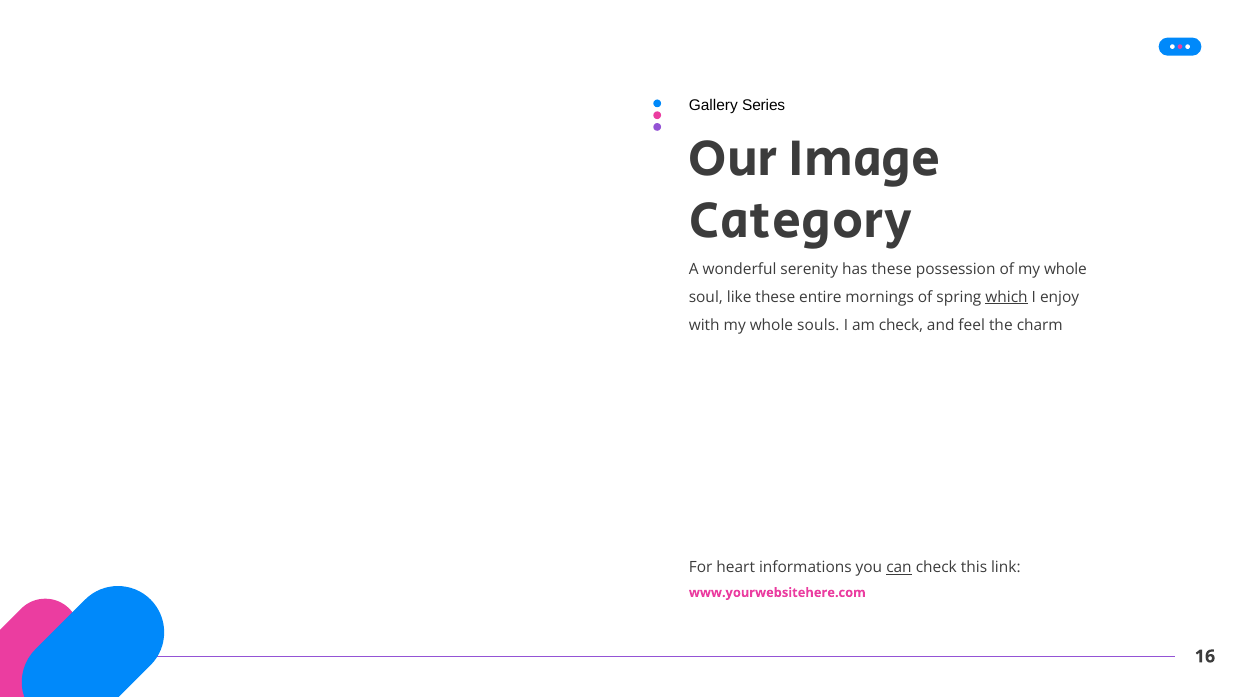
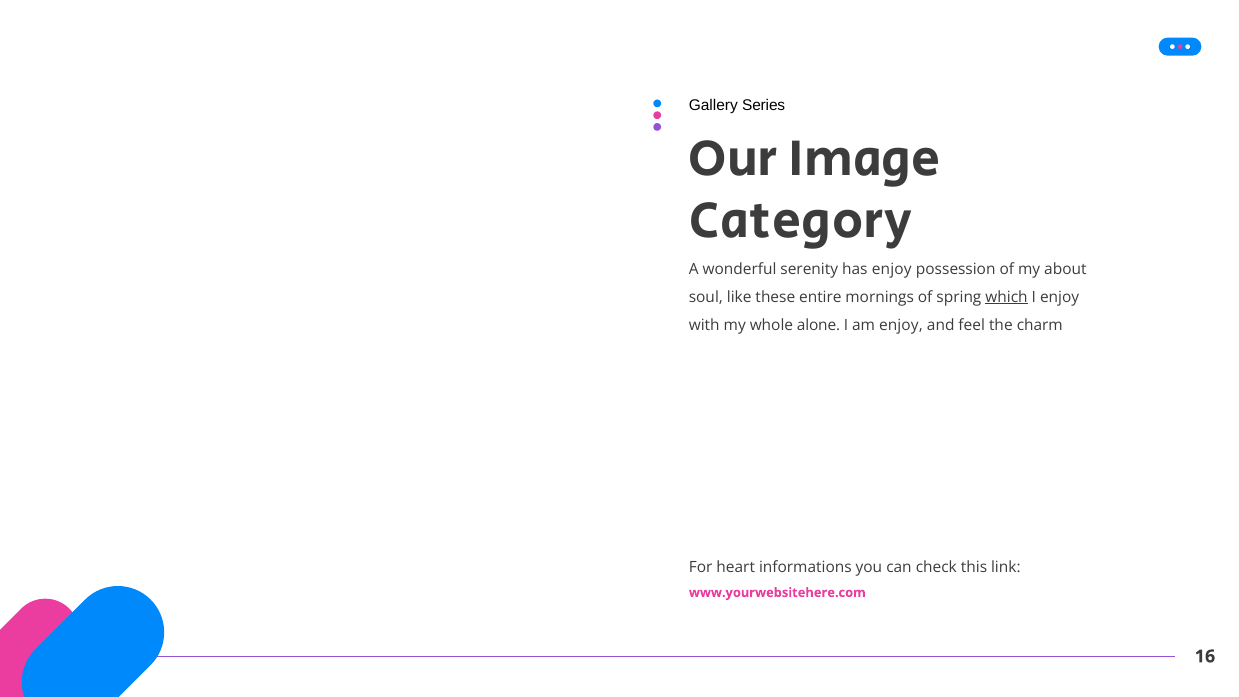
has these: these -> enjoy
of my whole: whole -> about
souls: souls -> alone
am check: check -> enjoy
can underline: present -> none
